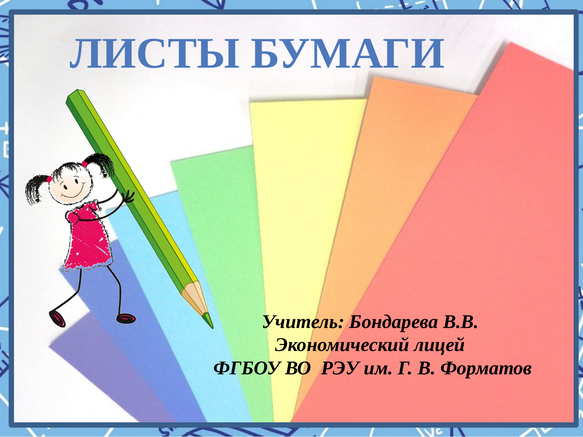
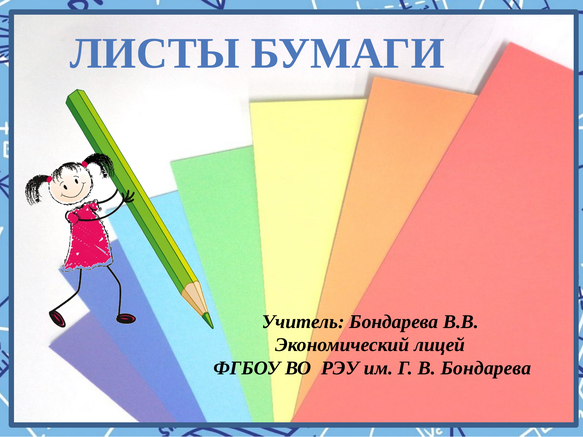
В Форматов: Форматов -> Бондарева
